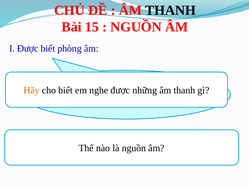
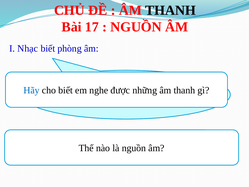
15: 15 -> 17
I Được: Được -> Nhạc
Hãy at (31, 90) colour: orange -> blue
